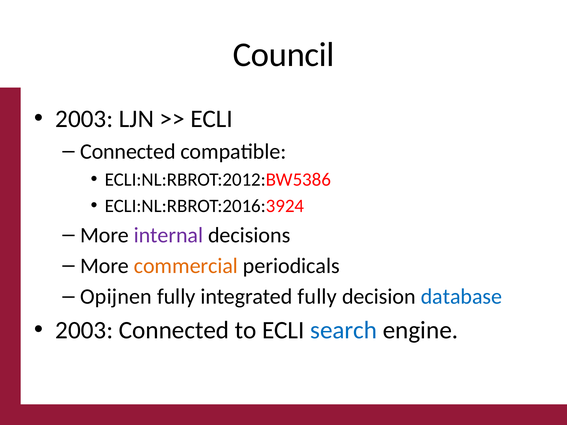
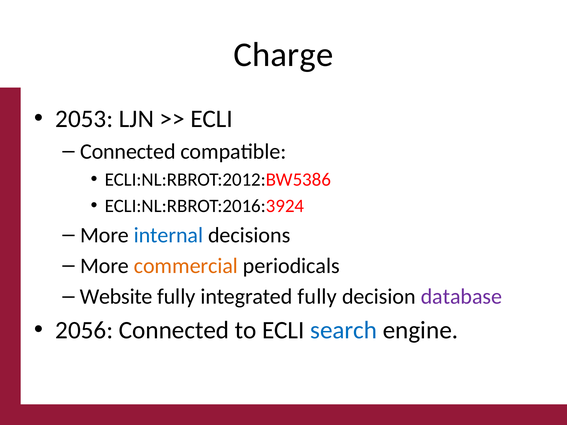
Council: Council -> Charge
2003 at (84, 119): 2003 -> 2053
internal colour: purple -> blue
Opijnen: Opijnen -> Website
database colour: blue -> purple
2003 at (84, 330): 2003 -> 2056
